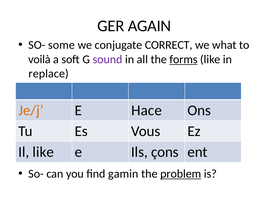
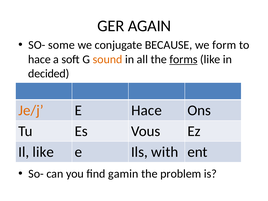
CORRECT: CORRECT -> BECAUSE
what: what -> form
voilà at (39, 59): voilà -> hace
sound colour: purple -> orange
replace: replace -> decided
çons: çons -> with
problem underline: present -> none
